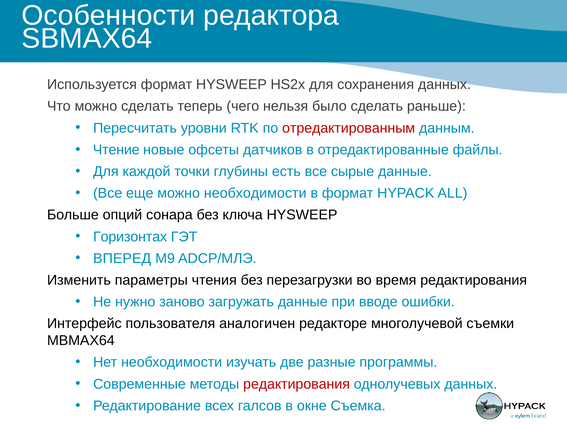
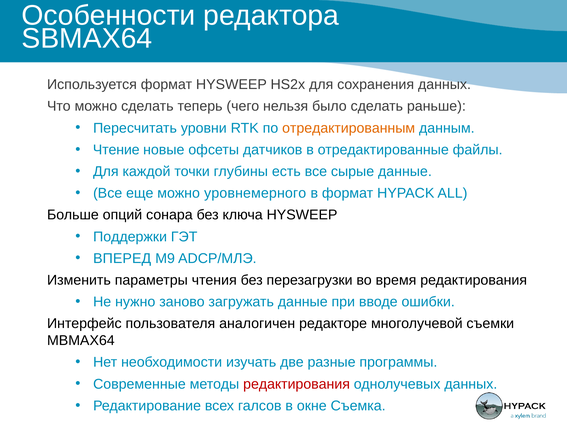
отредактированным colour: red -> orange
можно необходимости: необходимости -> уровнемерного
Горизонтах: Горизонтах -> Поддержки
